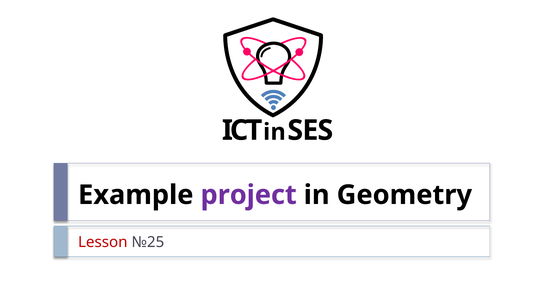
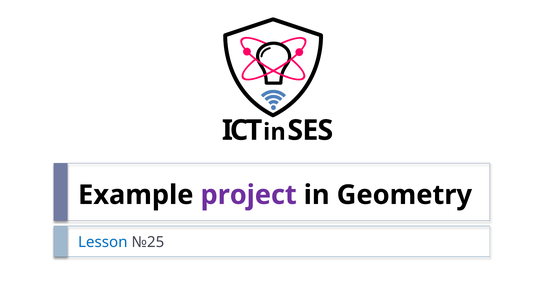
Lesson colour: red -> blue
